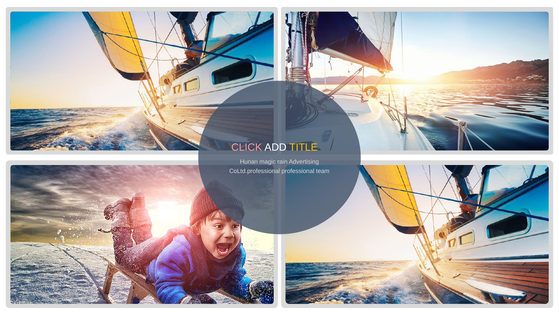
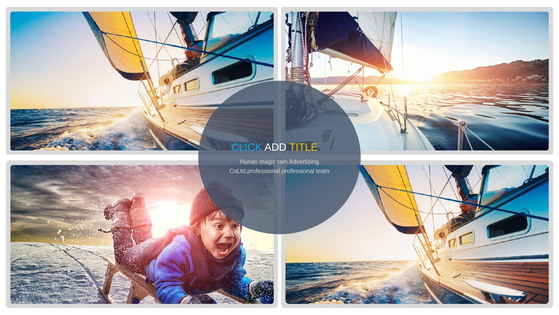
CLICK colour: pink -> light blue
